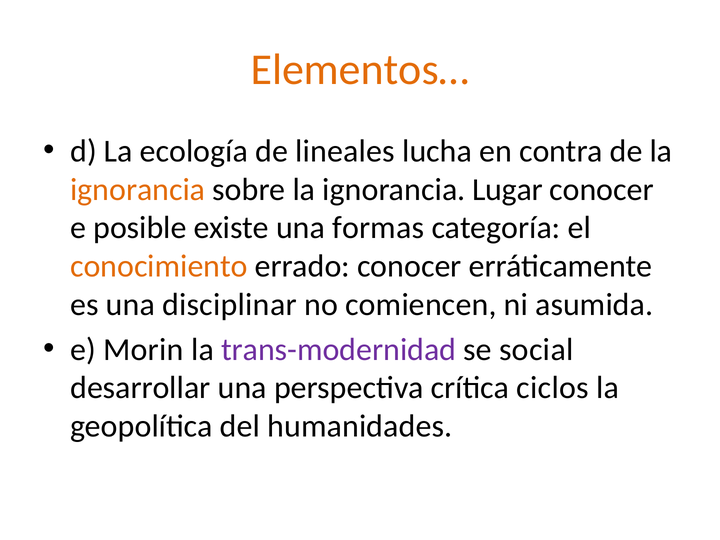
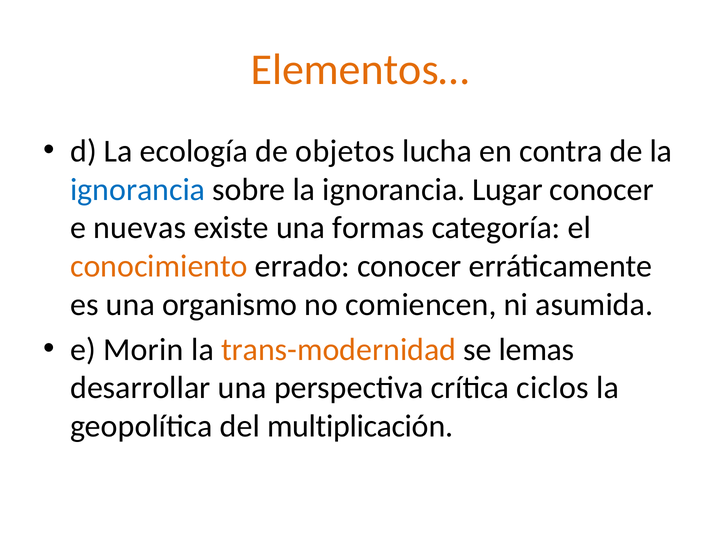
lineales: lineales -> objetos
ignorancia at (138, 189) colour: orange -> blue
posible: posible -> nuevas
disciplinar: disciplinar -> organismo
trans-modernidad colour: purple -> orange
social: social -> lemas
humanidades: humanidades -> multiplicación
